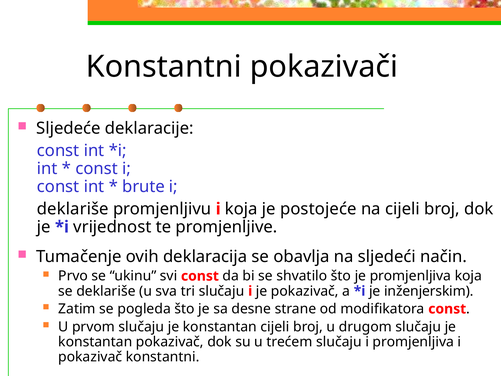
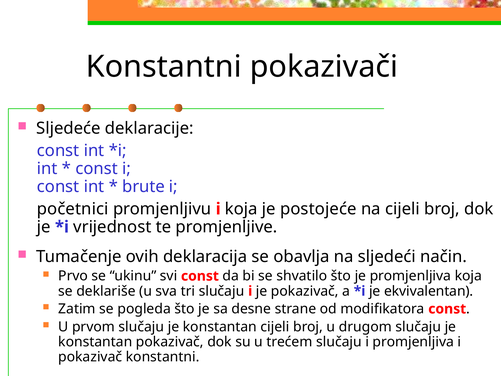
deklariše at (73, 209): deklariše -> početnici
inženjerskim: inženjerskim -> ekvivalentan
